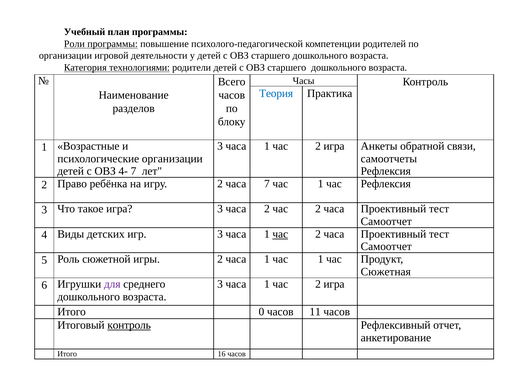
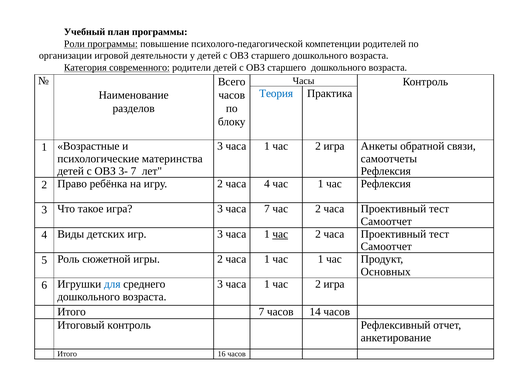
технологиями: технологиями -> современного
психологические организации: организации -> материнства
4-: 4- -> 3-
часа 7: 7 -> 4
часа 2: 2 -> 7
Сюжетная: Сюжетная -> Основных
для colour: purple -> blue
Итого 0: 0 -> 7
11: 11 -> 14
контроль at (129, 324) underline: present -> none
